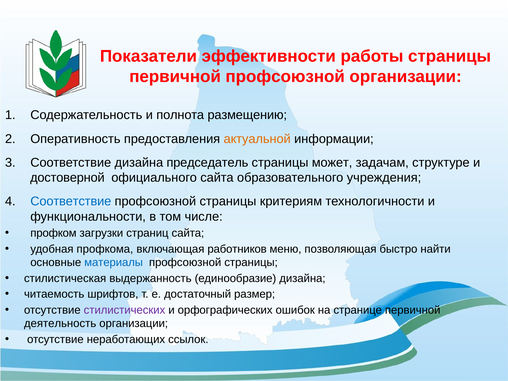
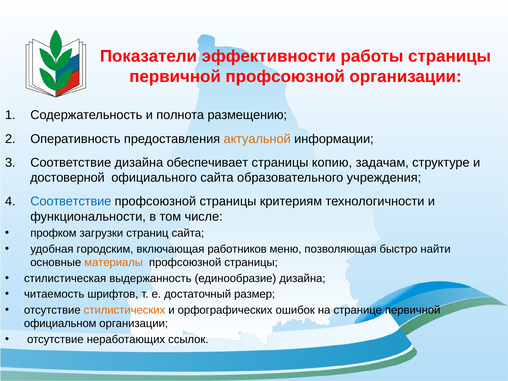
председатель: председатель -> обеспечивает
может: может -> копию
профкома: профкома -> городским
материалы colour: blue -> orange
стилистических colour: purple -> orange
деятельность: деятельность -> официальном
